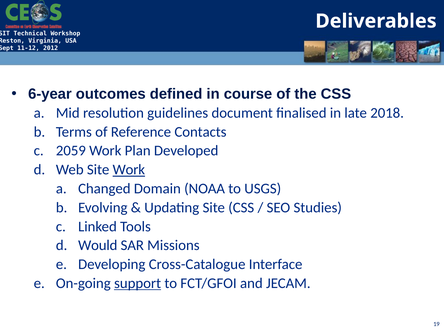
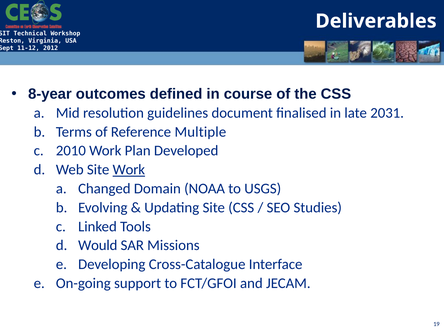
6-year: 6-year -> 8-year
2018: 2018 -> 2031
Contacts: Contacts -> Multiple
2059: 2059 -> 2010
support underline: present -> none
